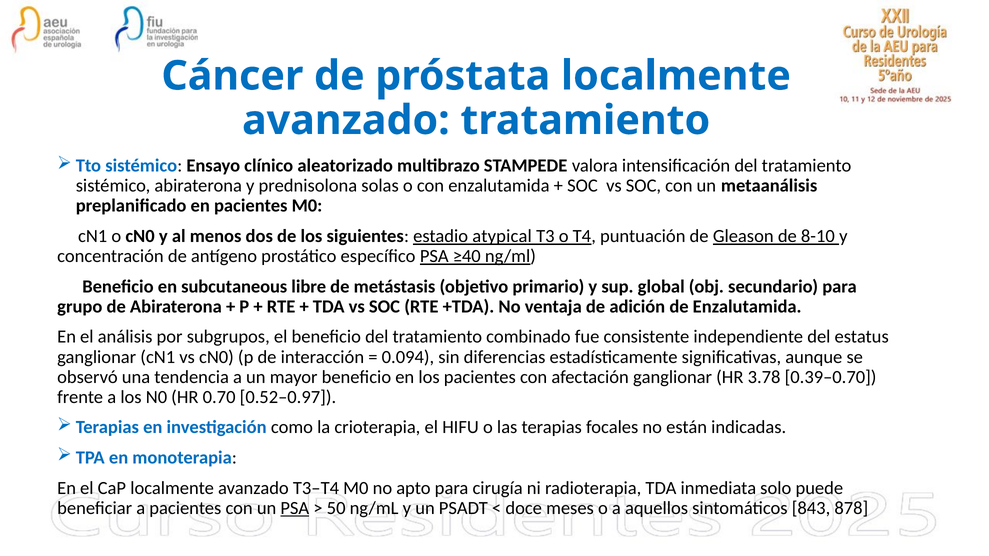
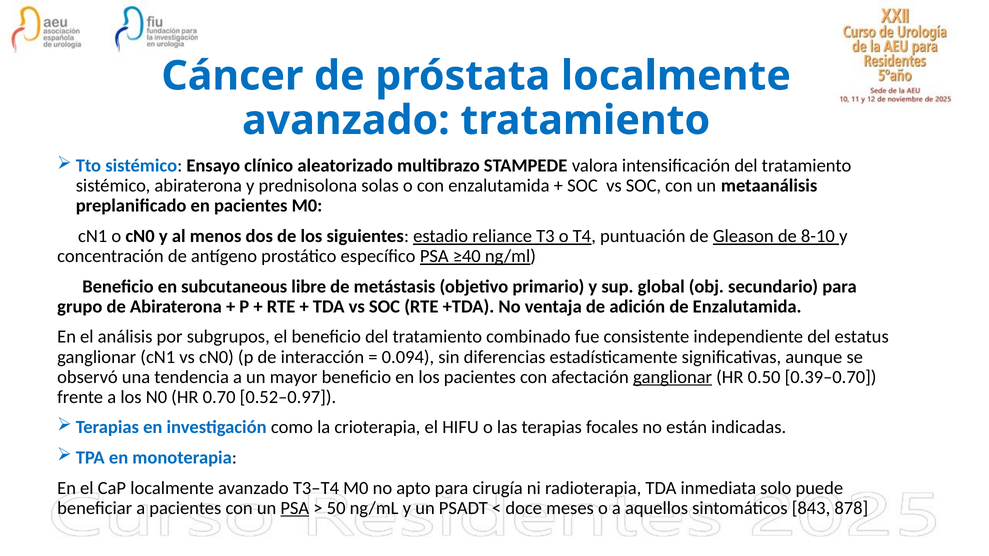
atypical: atypical -> reliance
ganglionar at (673, 377) underline: none -> present
3.78: 3.78 -> 0.50
